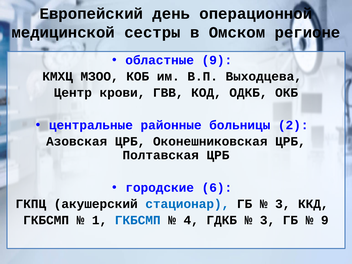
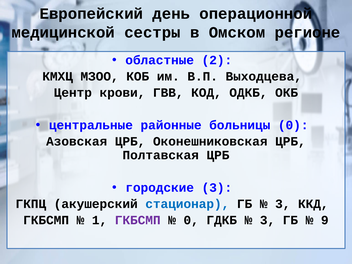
областные 9: 9 -> 2
больницы 2: 2 -> 0
городские 6: 6 -> 3
ГКБСМП at (138, 220) colour: blue -> purple
4 at (191, 220): 4 -> 0
